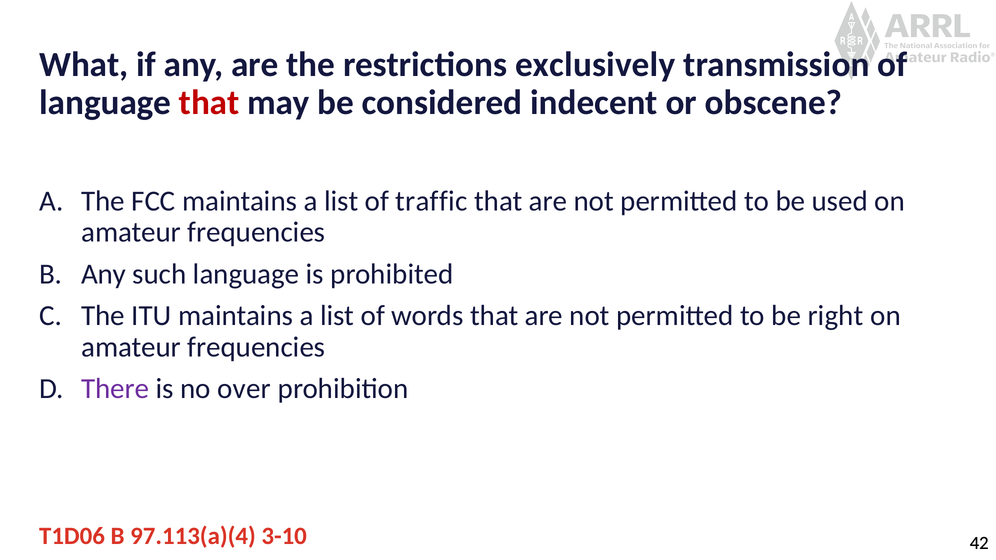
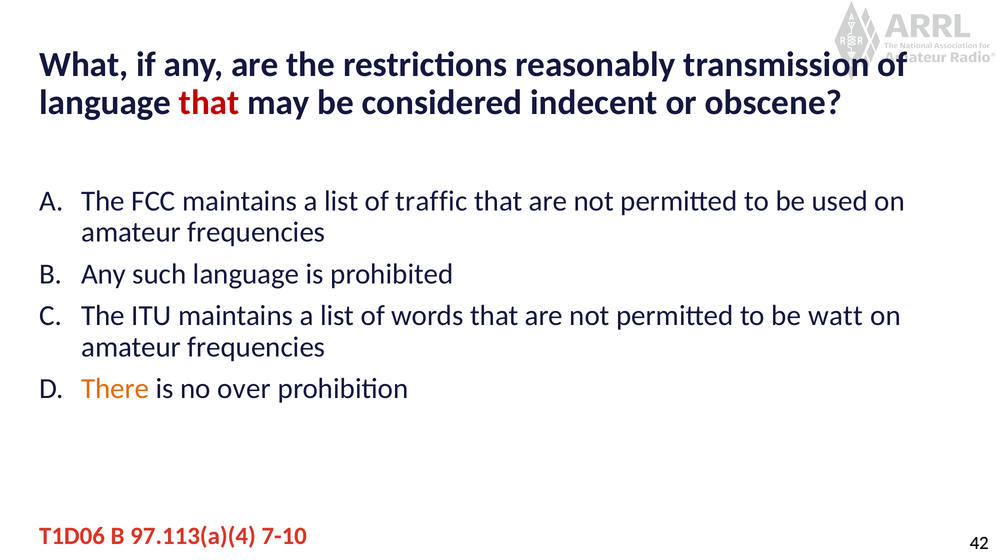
exclusively: exclusively -> reasonably
right: right -> watt
There colour: purple -> orange
3-10: 3-10 -> 7-10
